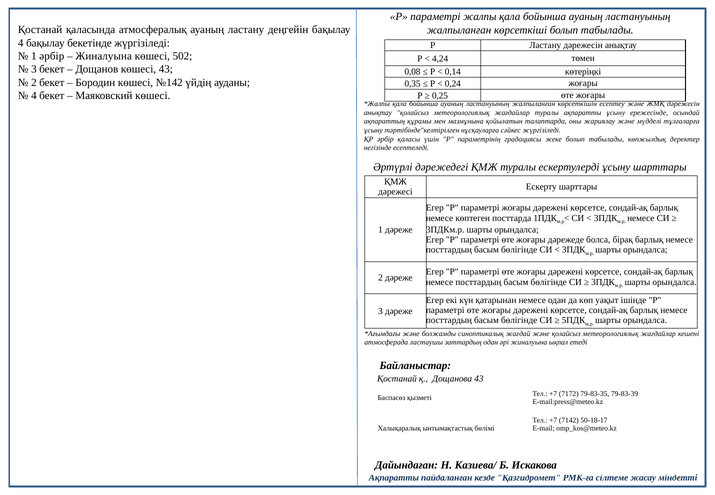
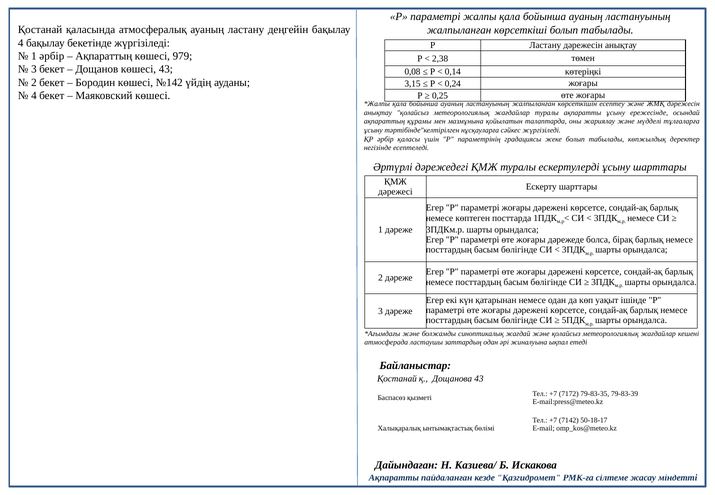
Жиналуына at (104, 56): Жиналуына -> Ақпараттың
502: 502 -> 979
4,24: 4,24 -> 2,38
0,35: 0,35 -> 3,15
